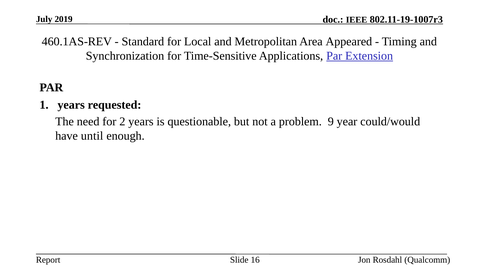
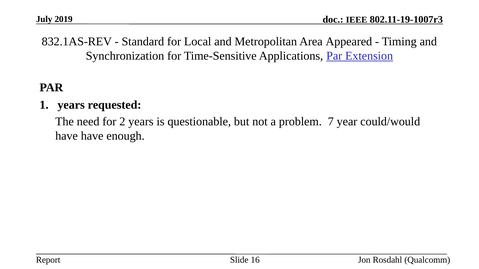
460.1AS-REV: 460.1AS-REV -> 832.1AS-REV
9: 9 -> 7
have until: until -> have
